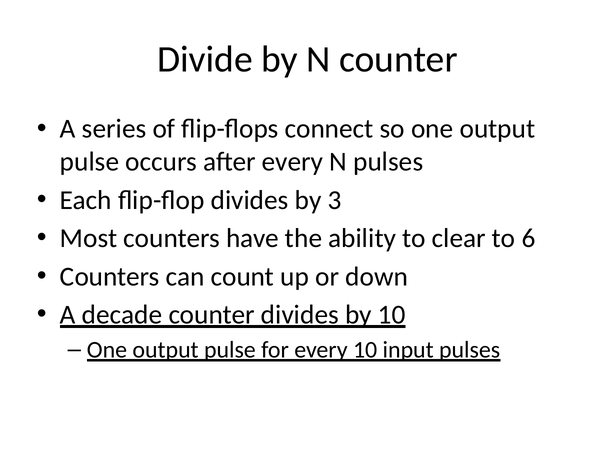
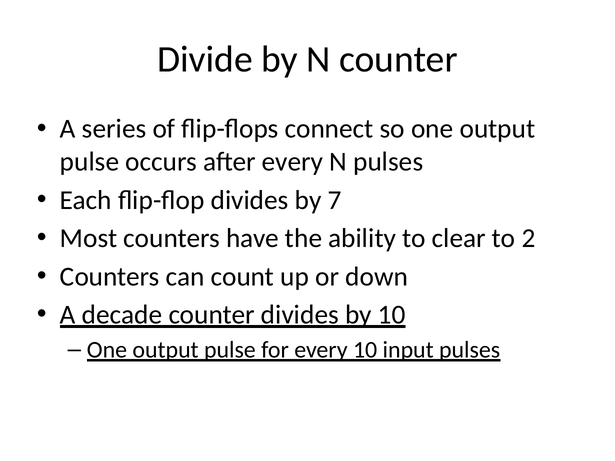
3: 3 -> 7
6: 6 -> 2
